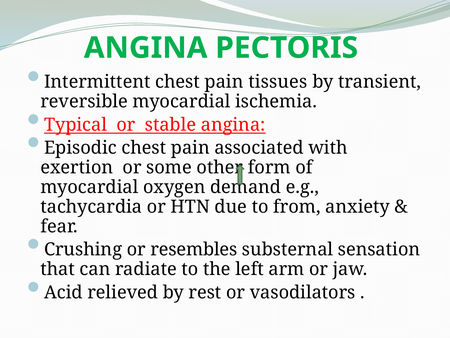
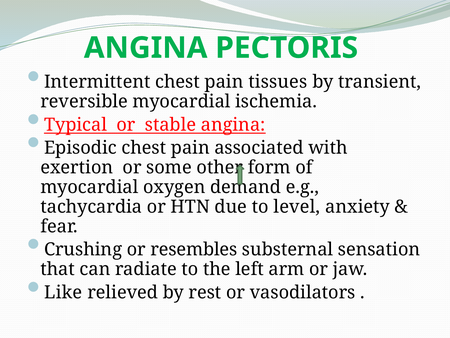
from: from -> level
Acid: Acid -> Like
